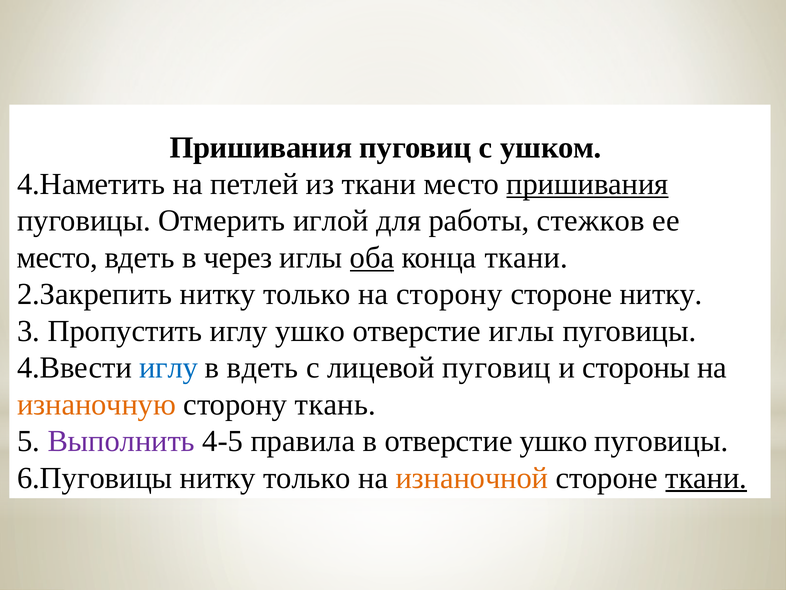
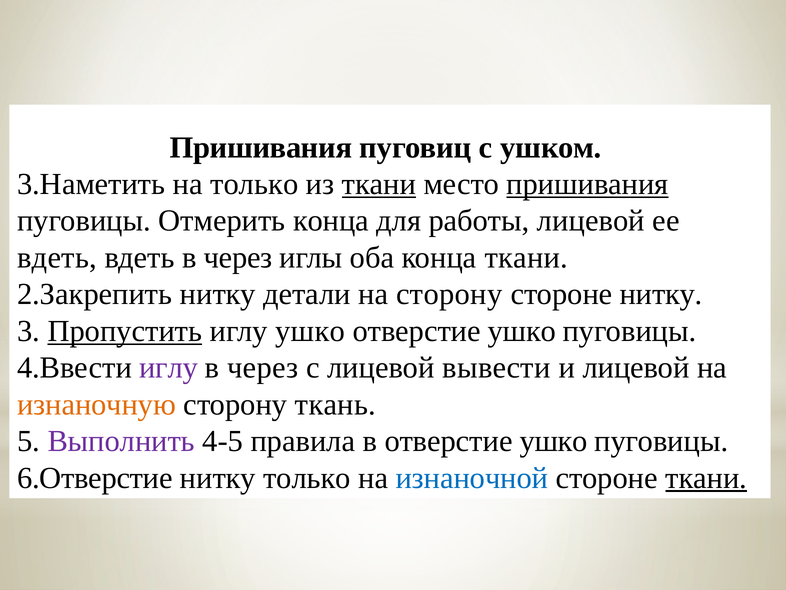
4.Наметить: 4.Наметить -> 3.Наметить
на петлей: петлей -> только
ткани at (379, 184) underline: none -> present
Отмерить иглой: иглой -> конца
работы стежков: стежков -> лицевой
место at (57, 257): место -> вдеть
оба underline: present -> none
2.Закрепить нитку только: только -> детали
Пропустить underline: none -> present
иглы at (522, 331): иглы -> ушко
иглу at (169, 367) colour: blue -> purple
вдеть at (263, 367): вдеть -> через
лицевой пуговиц: пуговиц -> вывести
и стороны: стороны -> лицевой
6.Пуговицы: 6.Пуговицы -> 6.Отверстие
изнаночной colour: orange -> blue
